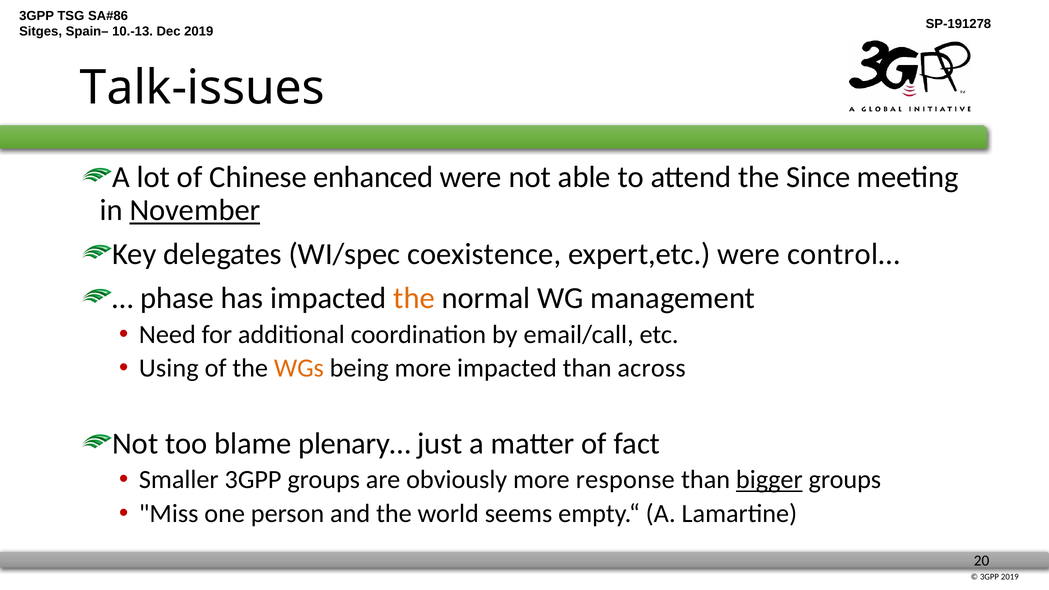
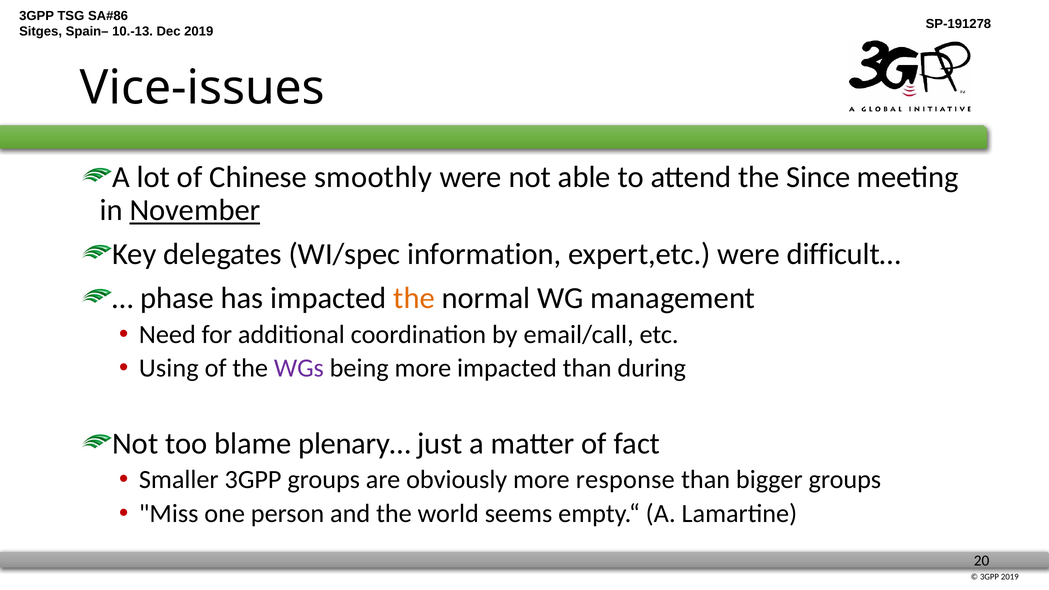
Talk-issues: Talk-issues -> Vice-issues
enhanced: enhanced -> smoothly
coexistence: coexistence -> information
control…: control… -> difficult…
WGs colour: orange -> purple
across: across -> during
bigger underline: present -> none
